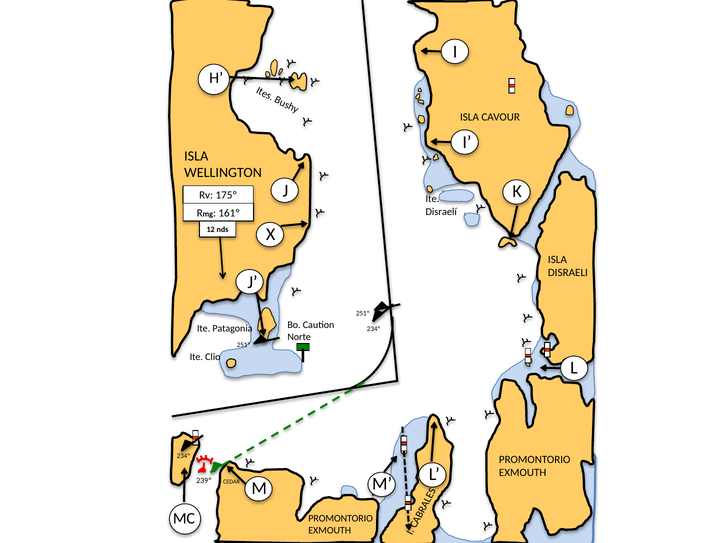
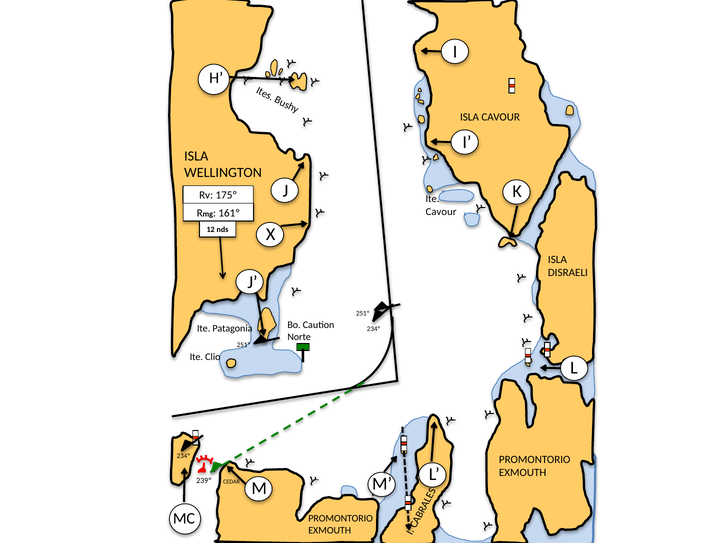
Disraelí at (441, 212): Disraelí -> Cavour
